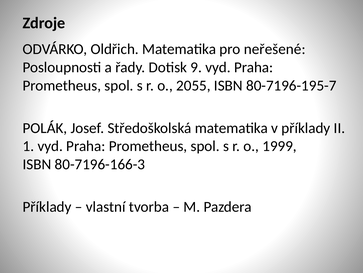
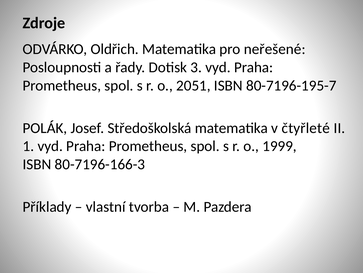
9: 9 -> 3
2055: 2055 -> 2051
v příklady: příklady -> čtyřleté
